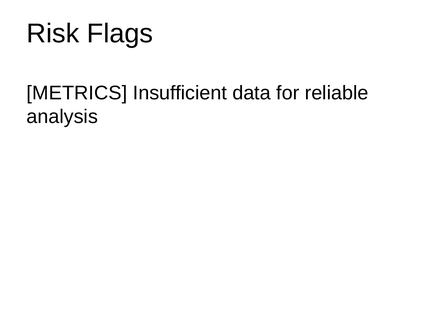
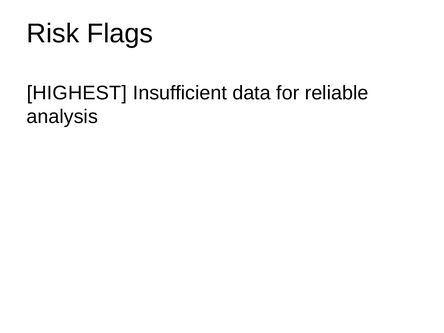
METRICS: METRICS -> HIGHEST
